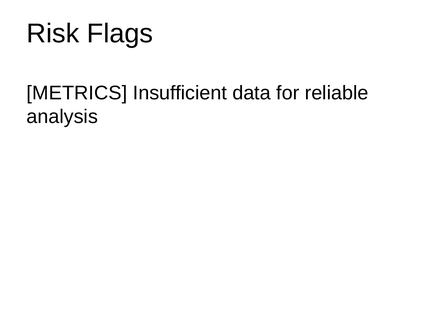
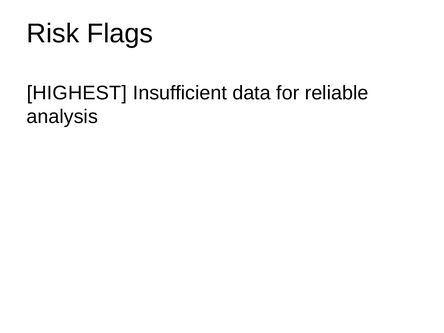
METRICS: METRICS -> HIGHEST
